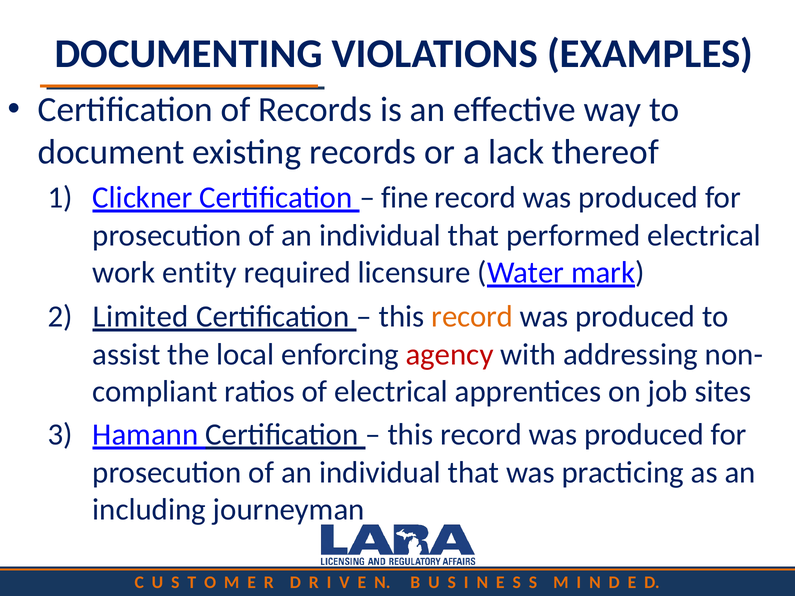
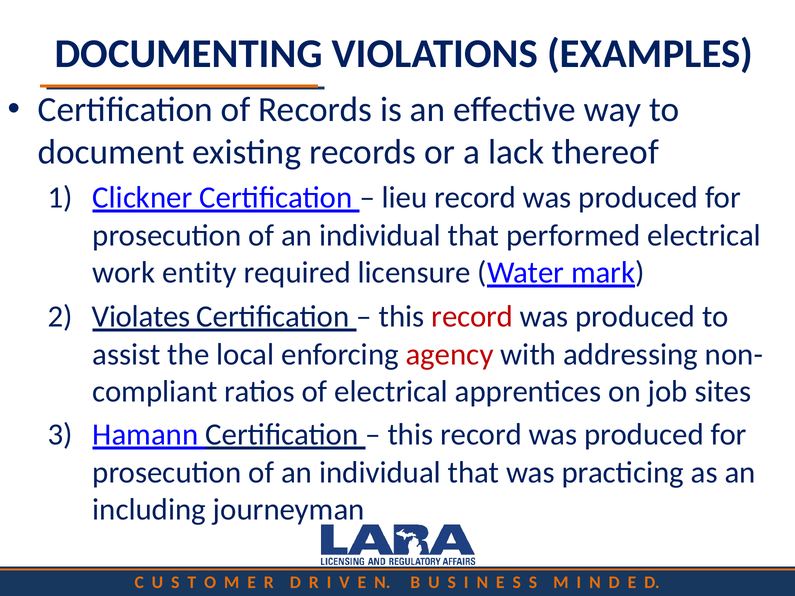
fine: fine -> lieu
Limited: Limited -> Violates
record at (472, 317) colour: orange -> red
